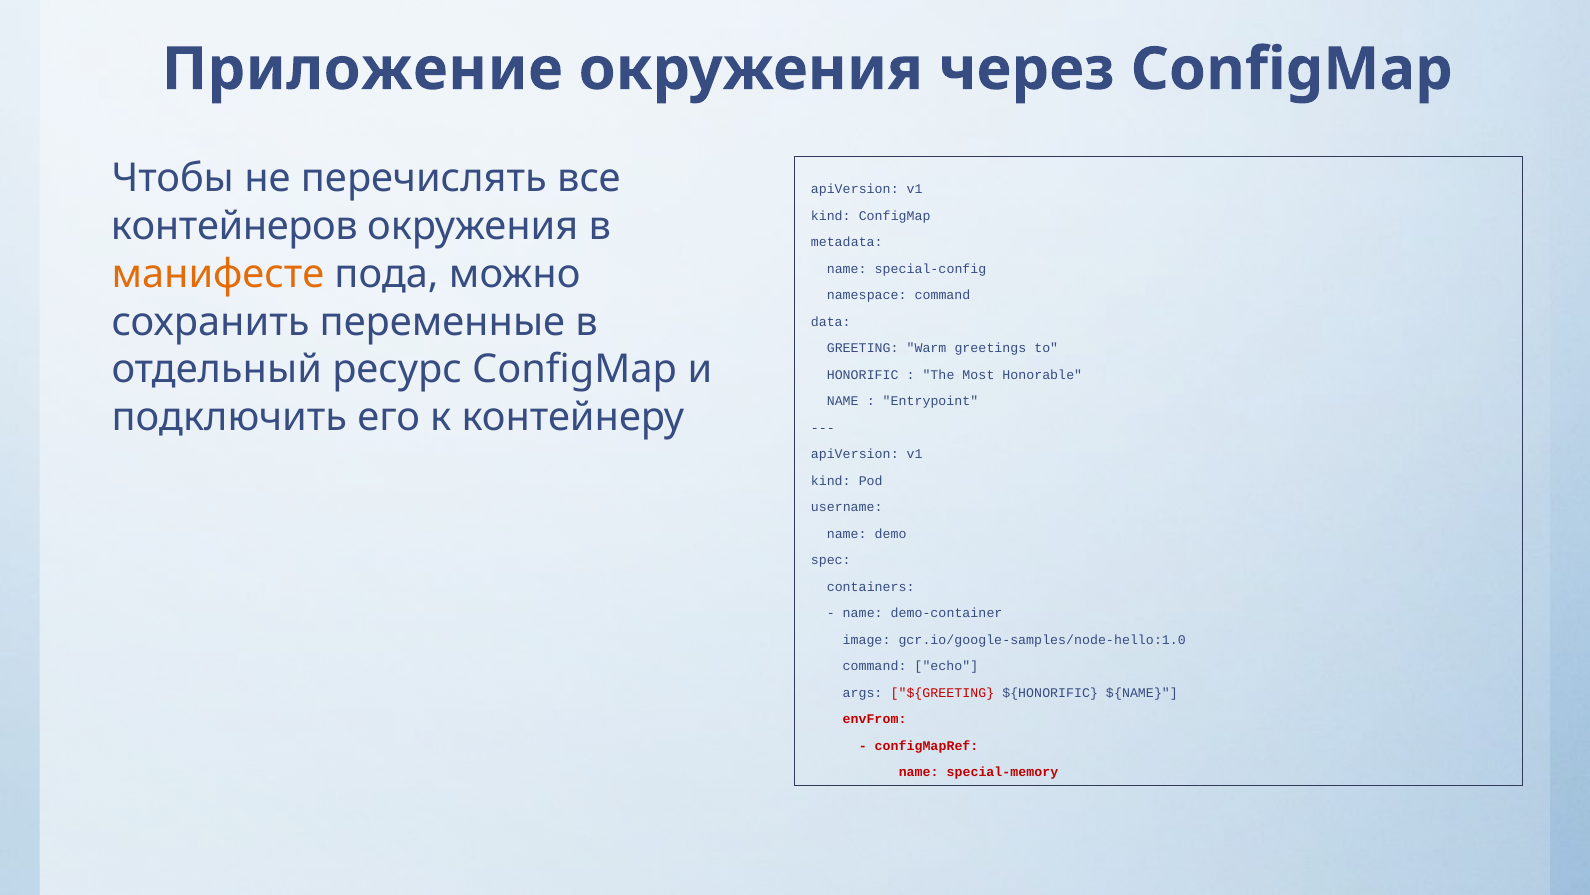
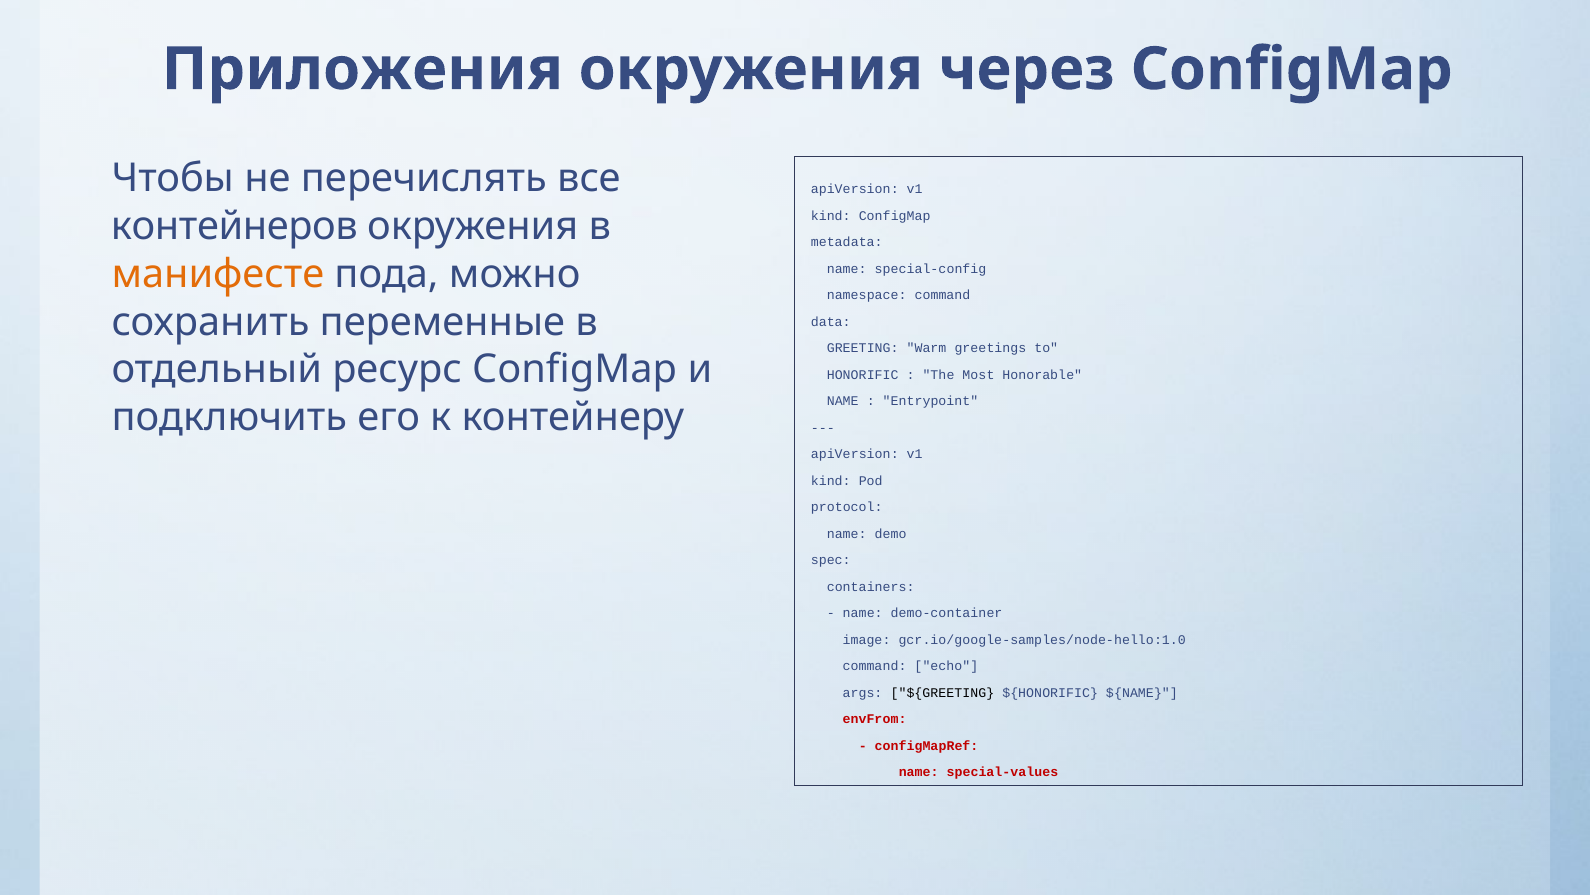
Приложение: Приложение -> Приложения
username: username -> protocol
${GREETING colour: red -> black
special-memory: special-memory -> special-values
